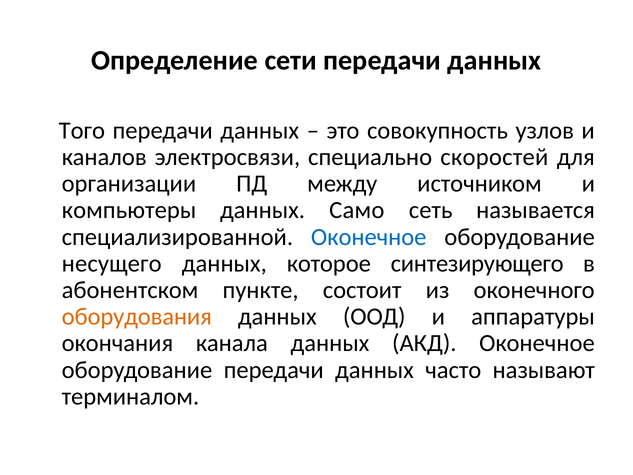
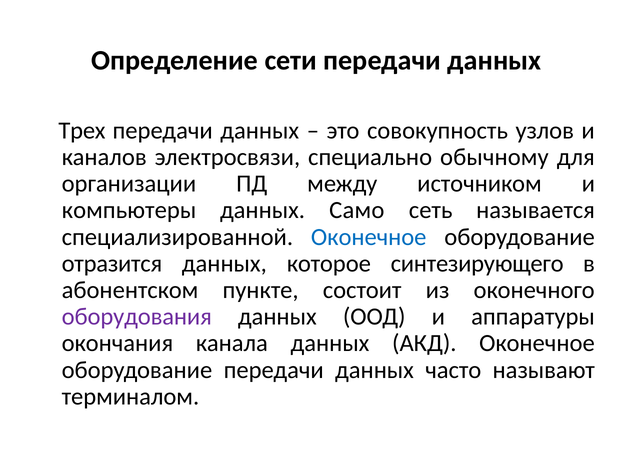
Того: Того -> Трех
скоростей: скоростей -> обычному
несущего: несущего -> отразится
оборудования colour: orange -> purple
